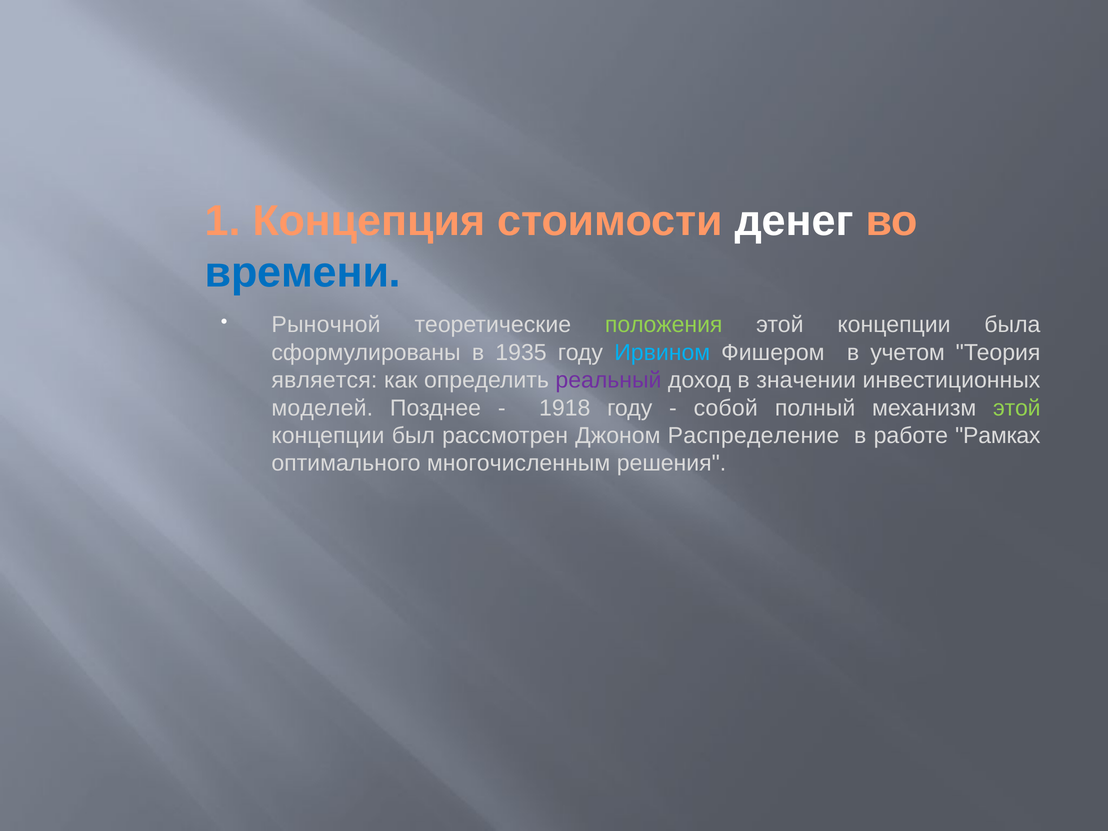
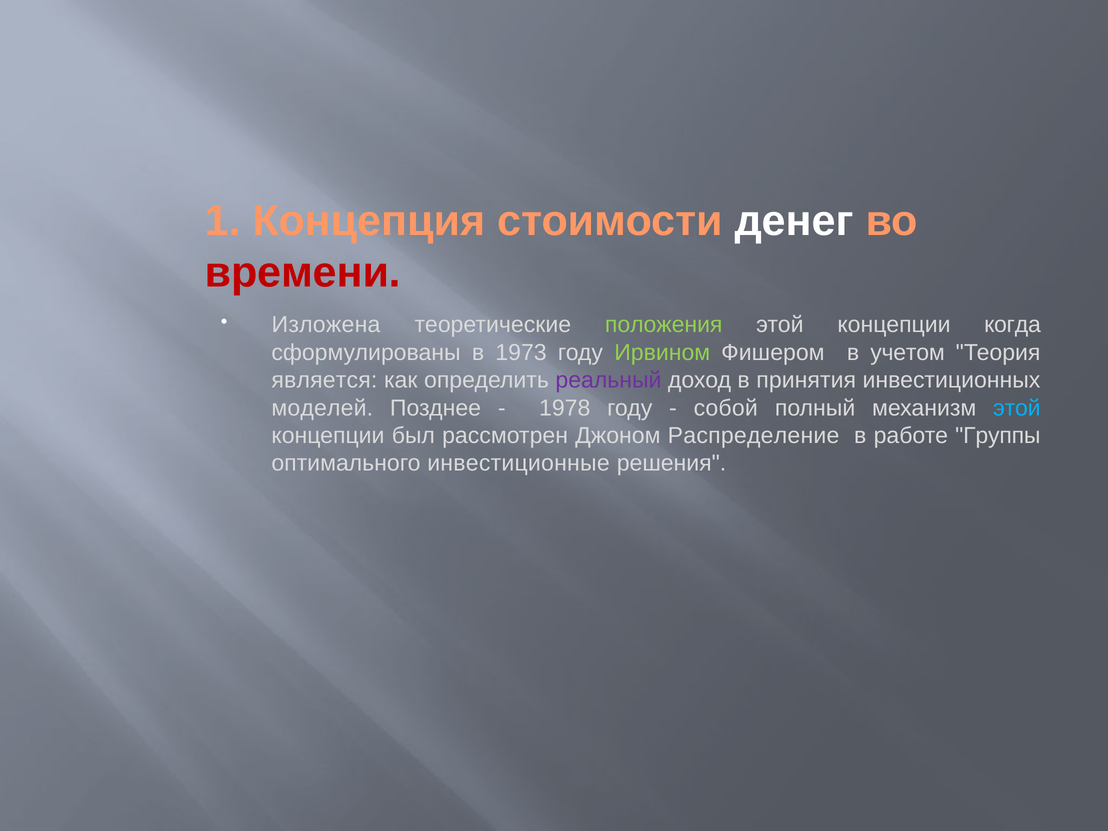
времени colour: blue -> red
Рыночной: Рыночной -> Изложена
была: была -> когда
1935: 1935 -> 1973
Ирвином colour: light blue -> light green
значении: значении -> принятия
1918: 1918 -> 1978
этой at (1017, 408) colour: light green -> light blue
Рамках: Рамках -> Группы
многочисленным: многочисленным -> инвестиционные
